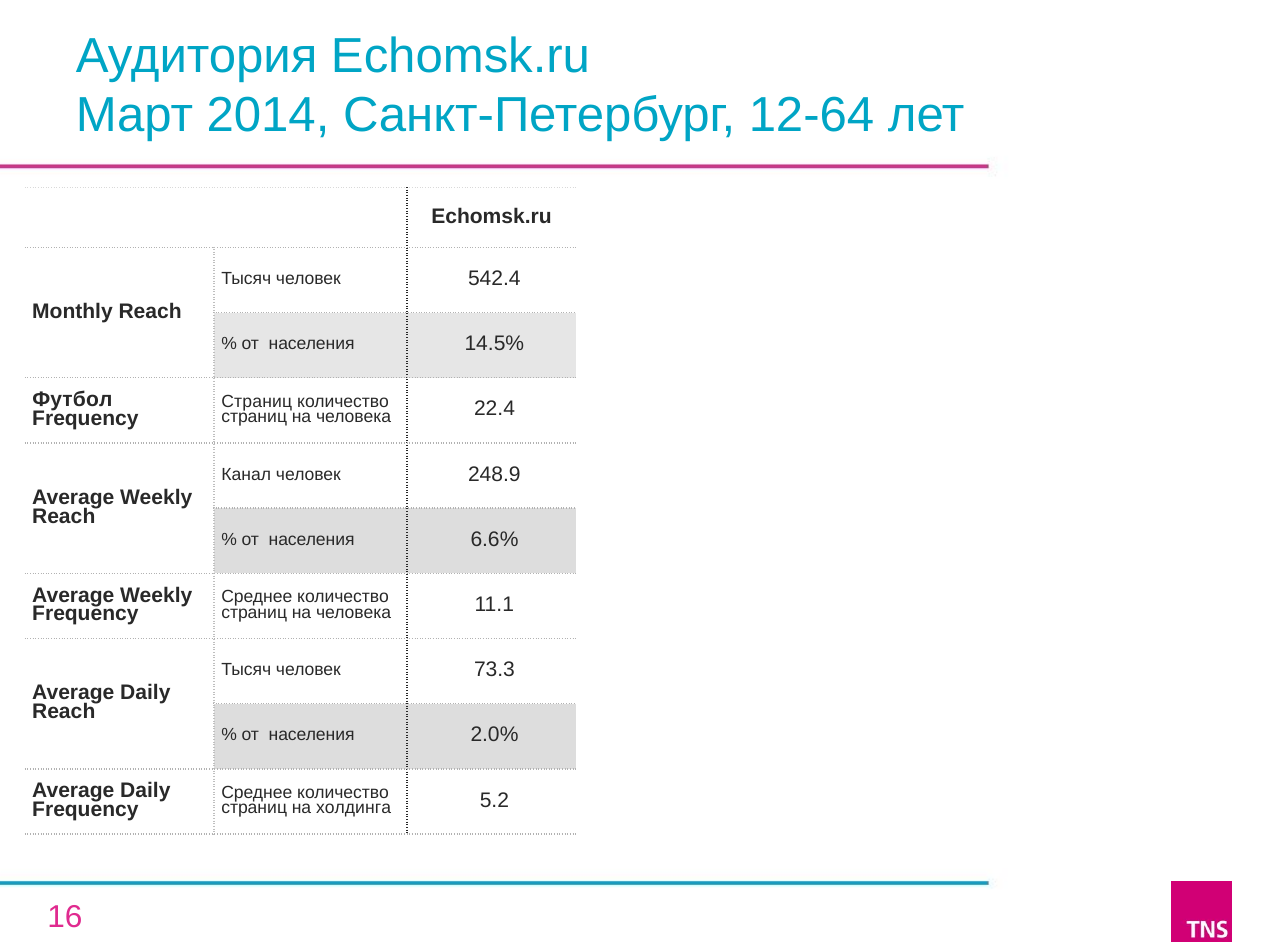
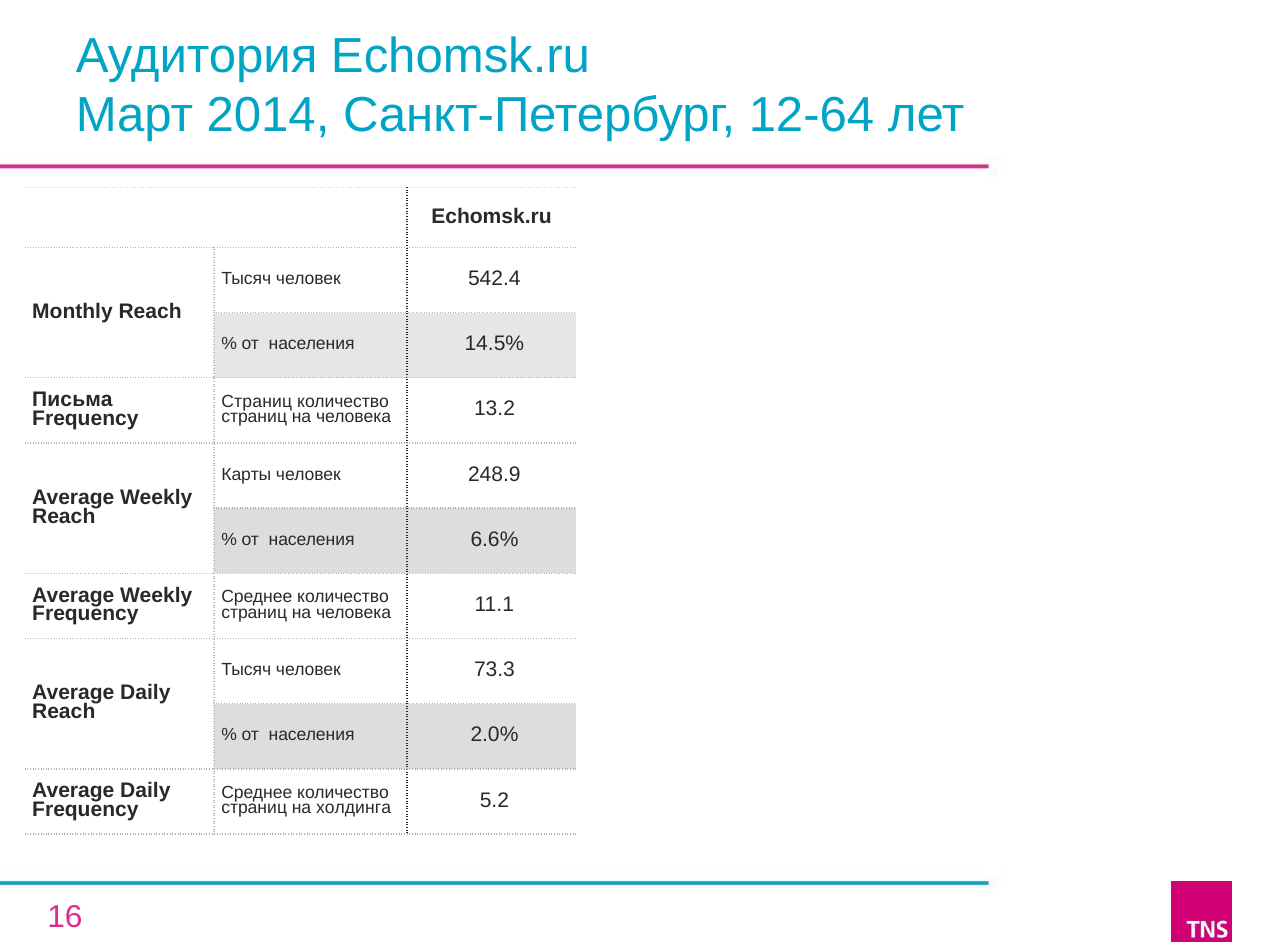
Футбол: Футбол -> Письма
22.4: 22.4 -> 13.2
Канал: Канал -> Карты
